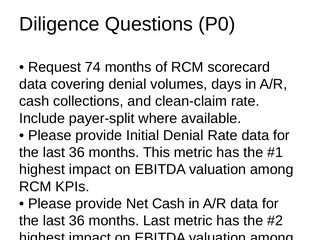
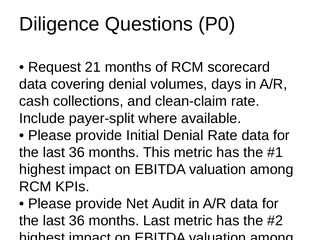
74: 74 -> 21
Net Cash: Cash -> Audit
